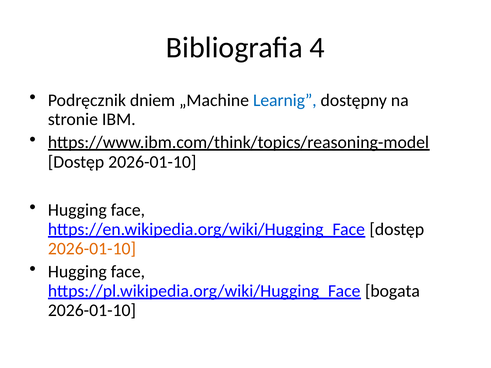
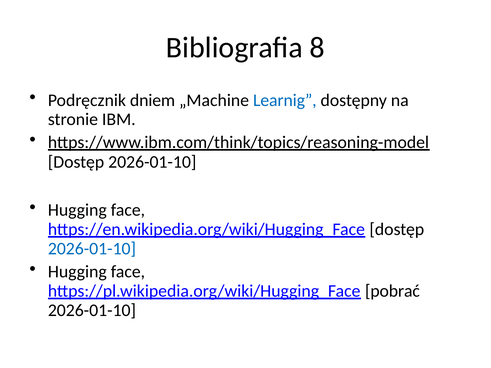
4: 4 -> 8
2026-01-10 at (92, 249) colour: orange -> blue
bogata: bogata -> pobrać
